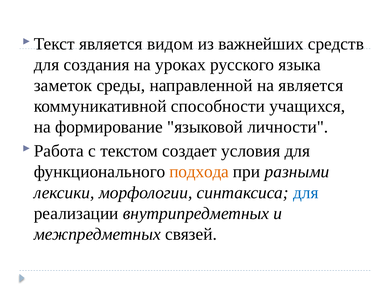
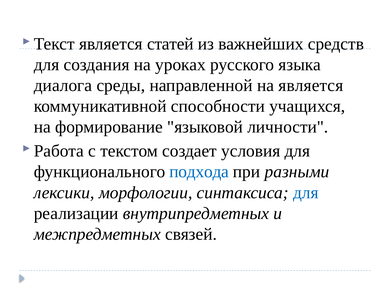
видом: видом -> статей
заметок: заметок -> диалога
подхода colour: orange -> blue
